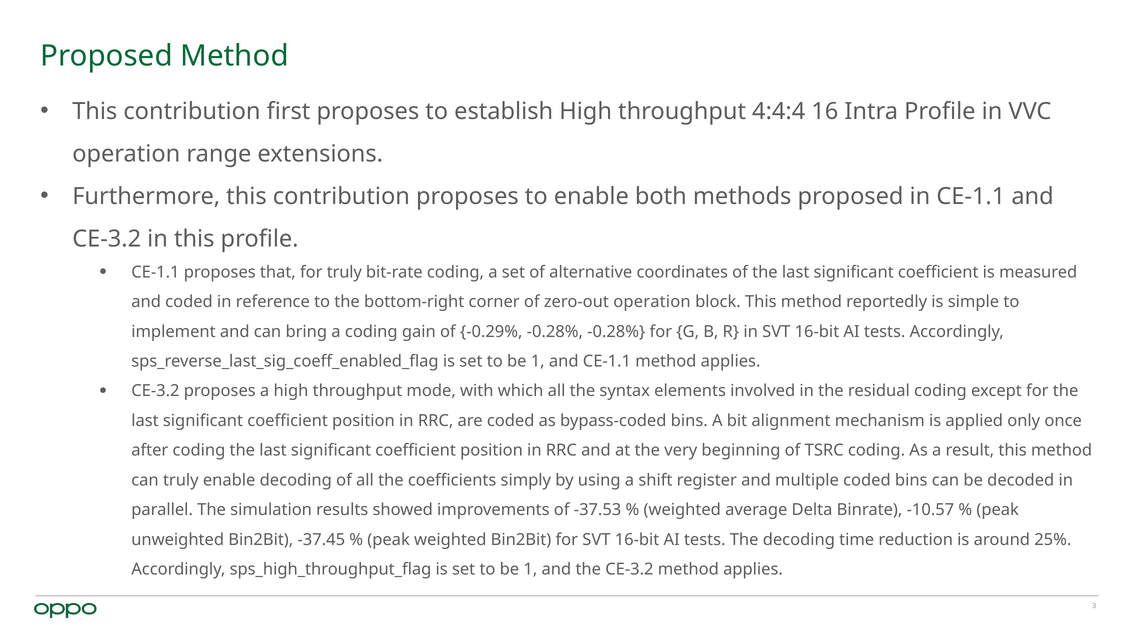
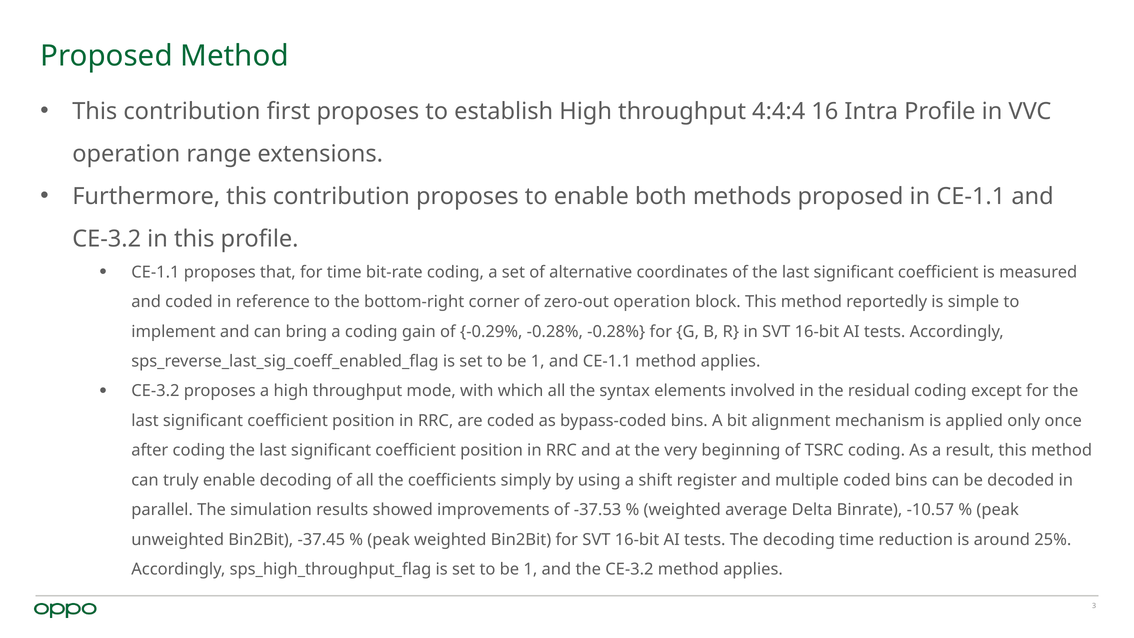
for truly: truly -> time
